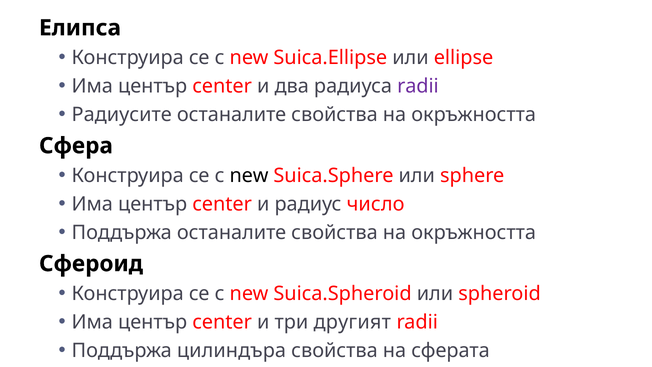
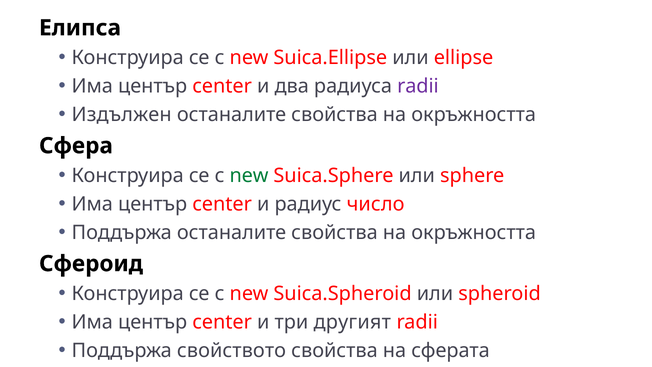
Радиусите: Радиусите -> Издължен
new at (249, 176) colour: black -> green
цилиндъра: цилиндъра -> свойството
